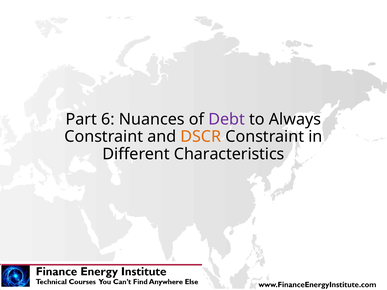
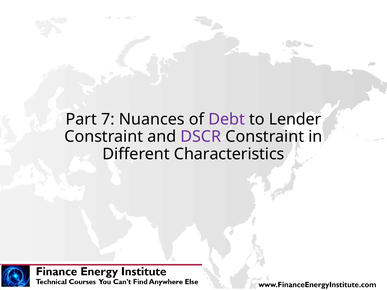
6: 6 -> 7
Always: Always -> Lender
DSCR colour: orange -> purple
